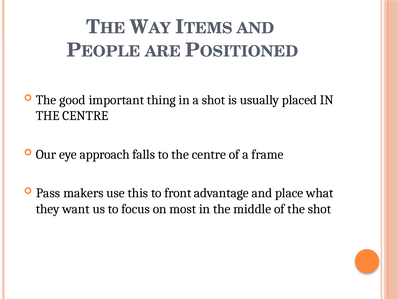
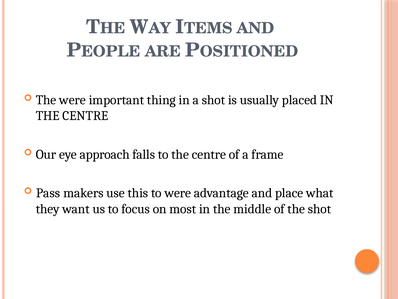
The good: good -> were
to front: front -> were
